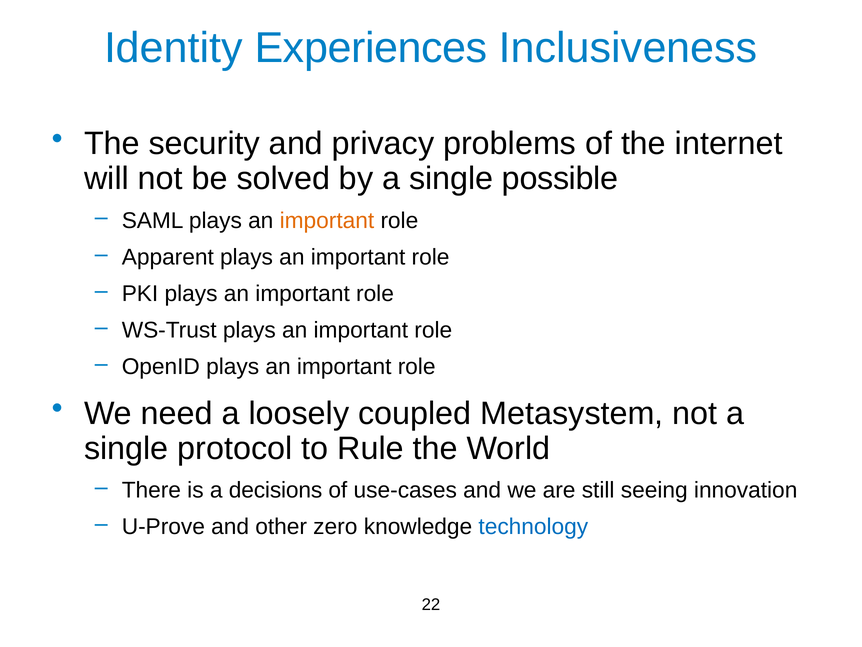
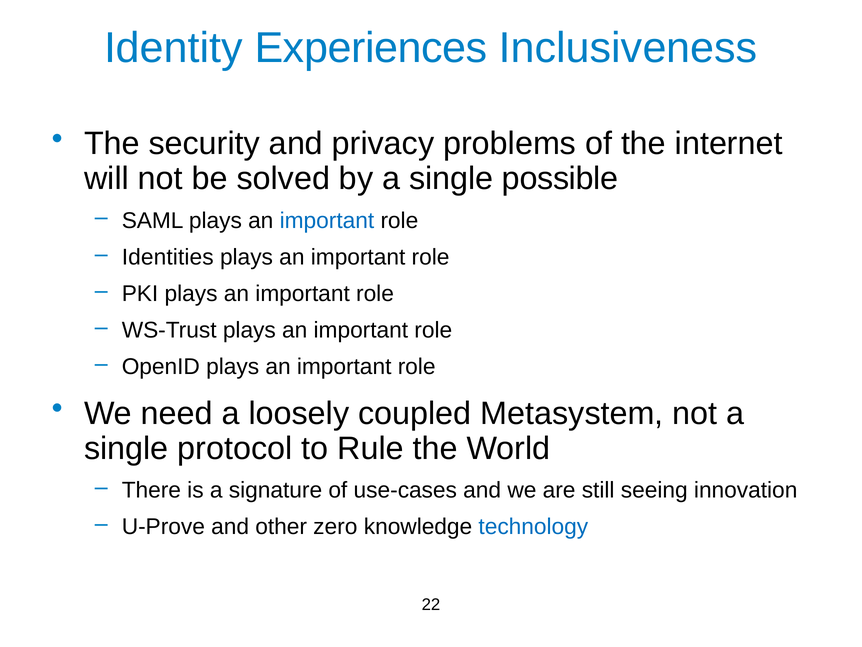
important at (327, 220) colour: orange -> blue
Apparent: Apparent -> Identities
decisions: decisions -> signature
